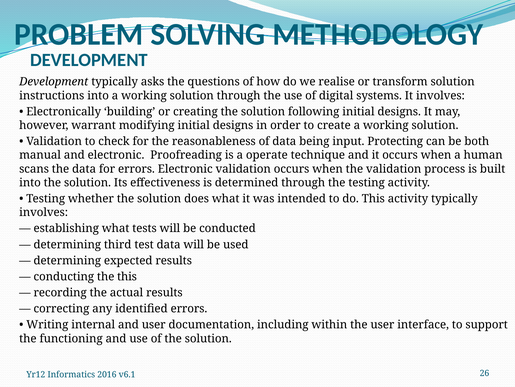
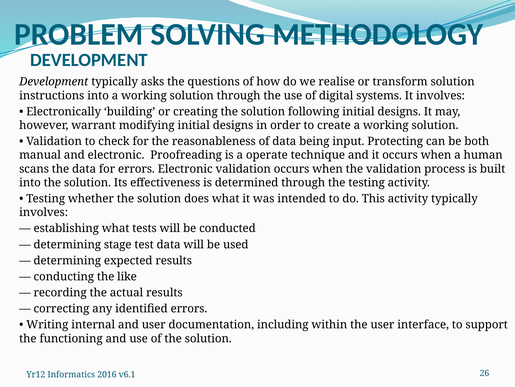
third: third -> stage
the this: this -> like
